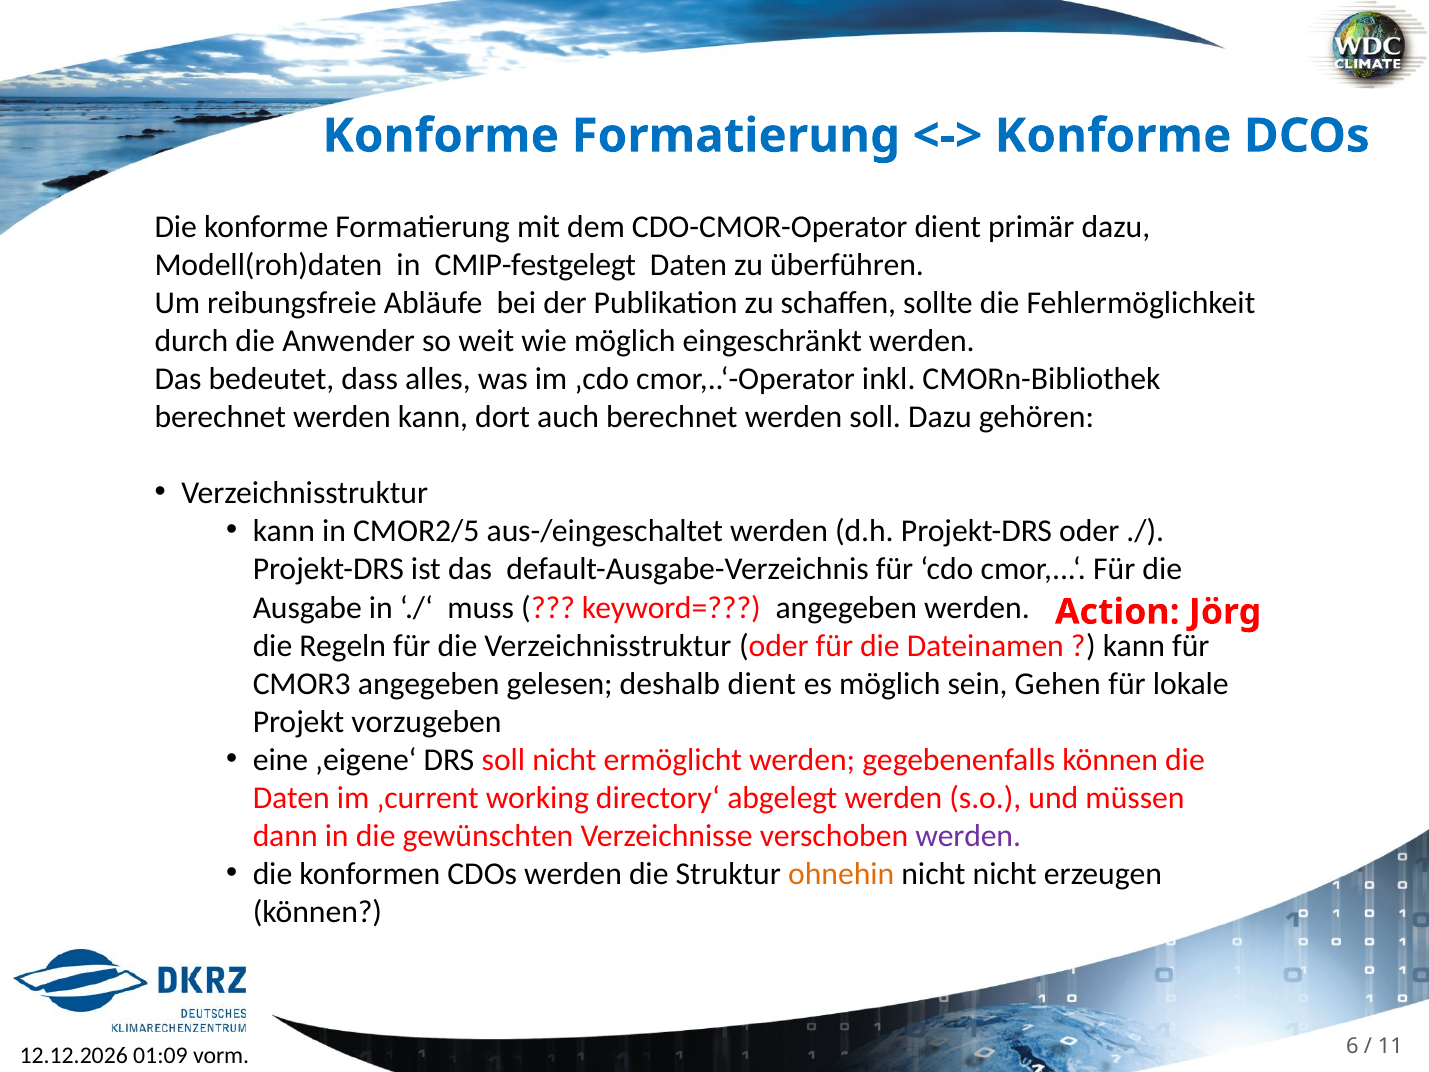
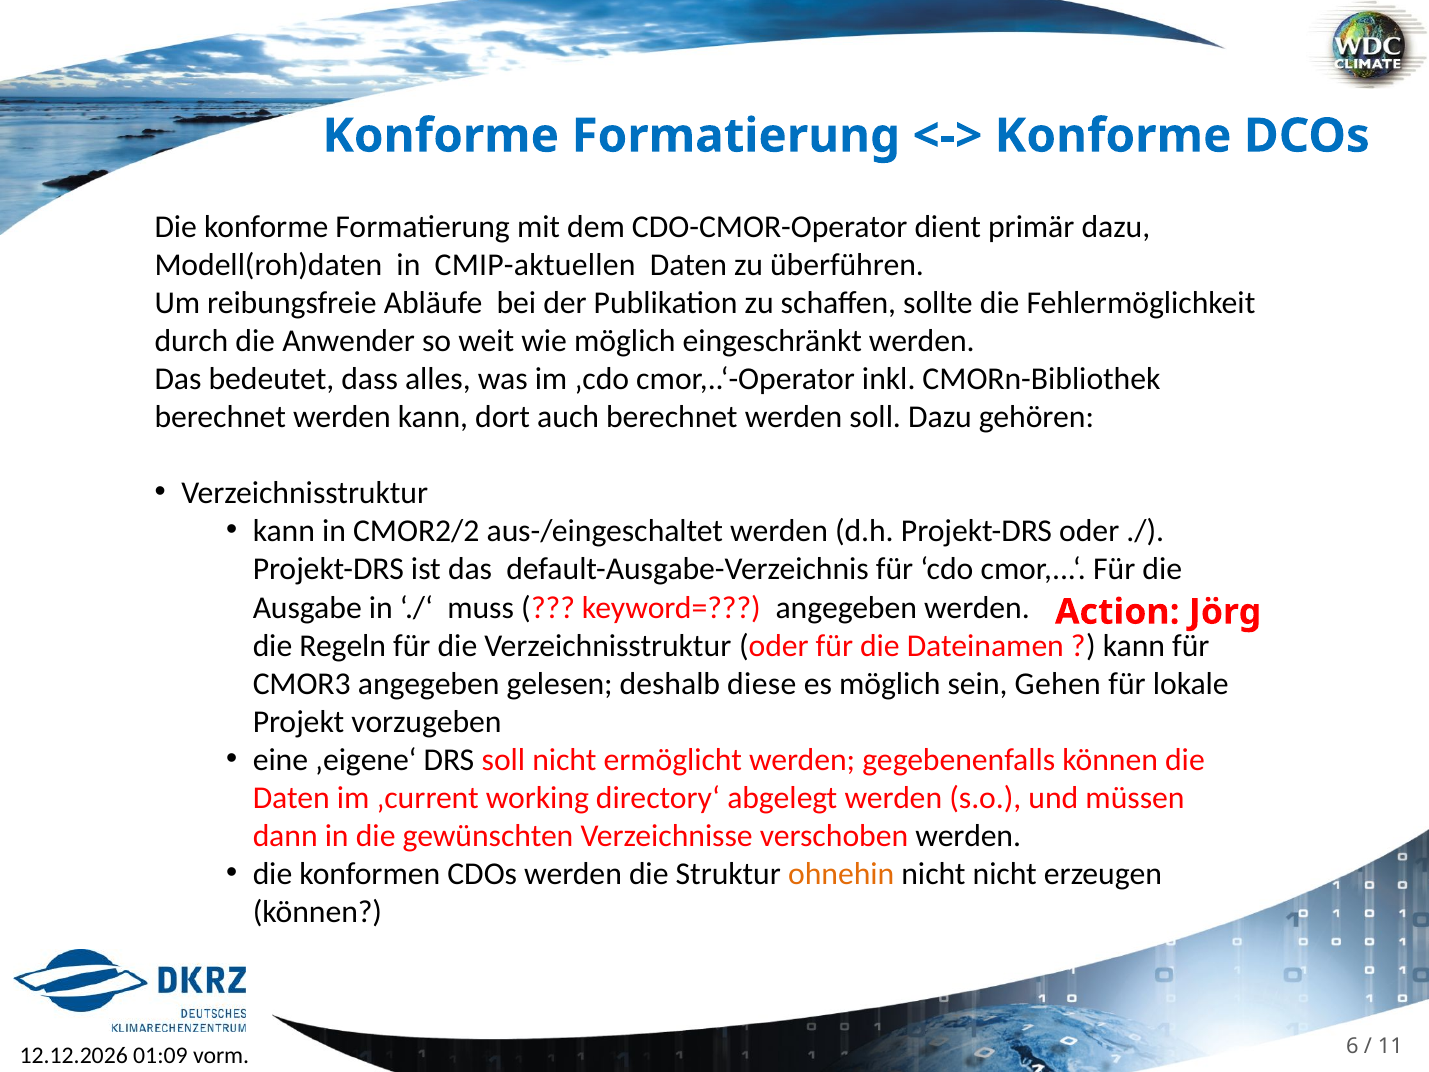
CMIP-festgelegt: CMIP-festgelegt -> CMIP-aktuellen
CMOR2/5: CMOR2/5 -> CMOR2/2
deshalb dient: dient -> diese
werden at (968, 836) colour: purple -> black
